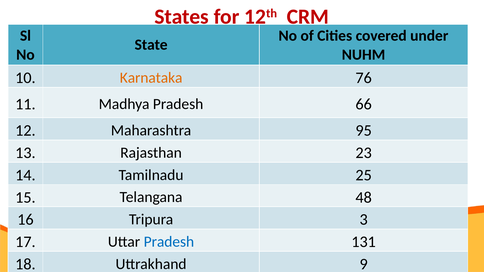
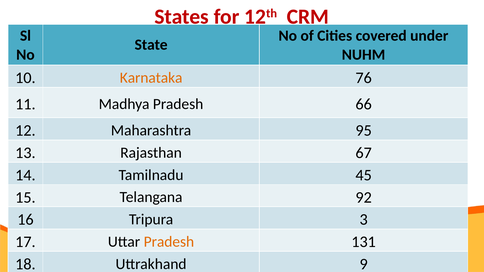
23: 23 -> 67
25: 25 -> 45
48: 48 -> 92
Pradesh at (169, 242) colour: blue -> orange
